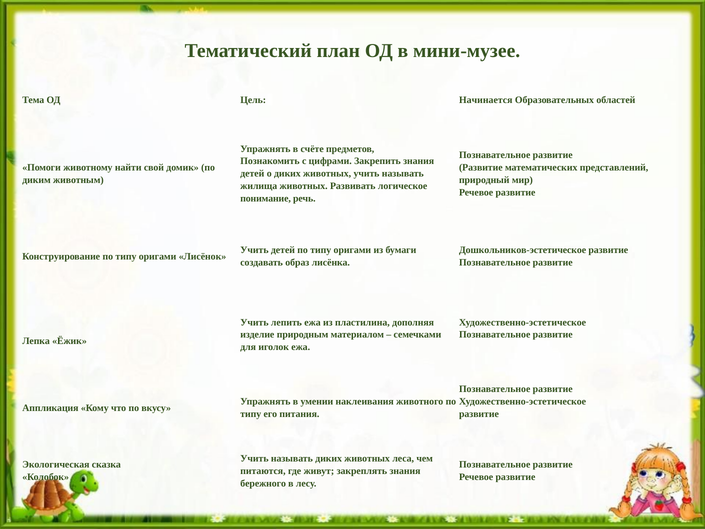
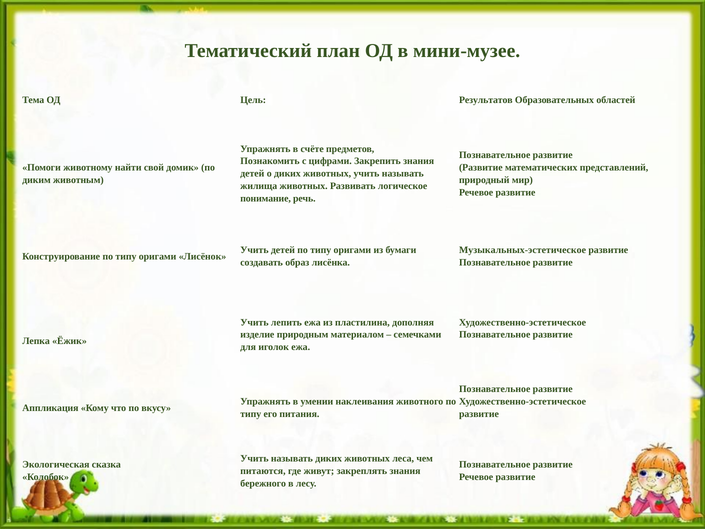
Начинается: Начинается -> Результатов
Дошкольников-эстетическое: Дошкольников-эстетическое -> Музыкальных-эстетическое
